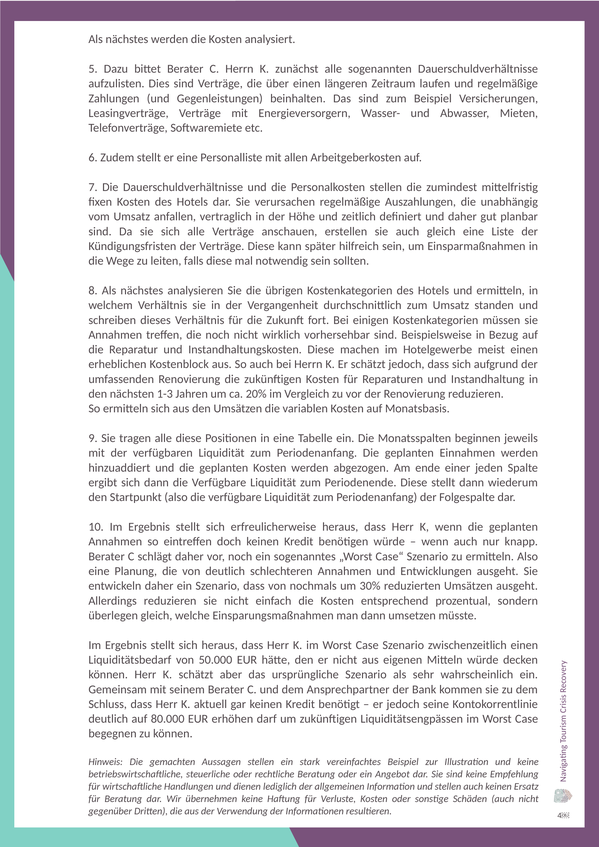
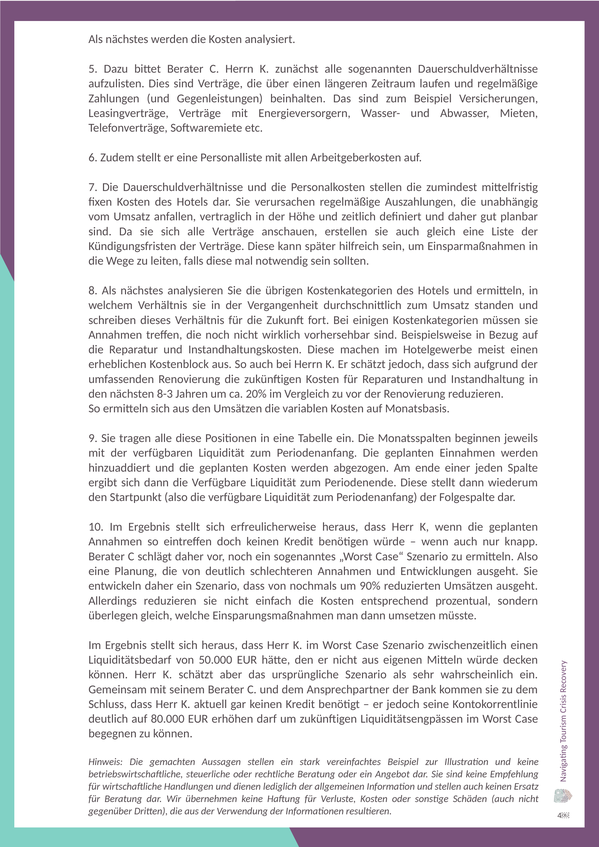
1-3: 1-3 -> 8-3
30%: 30% -> 90%
